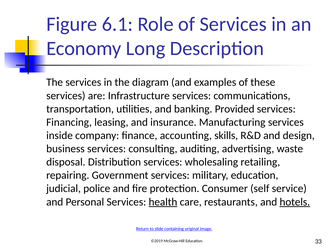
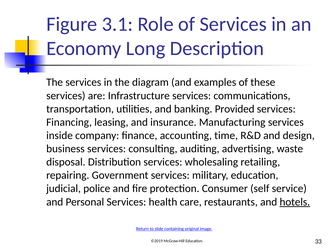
6.1: 6.1 -> 3.1
skills: skills -> time
health underline: present -> none
